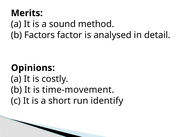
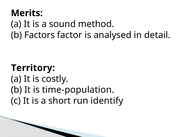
Opinions: Opinions -> Territory
time-movement: time-movement -> time-population
